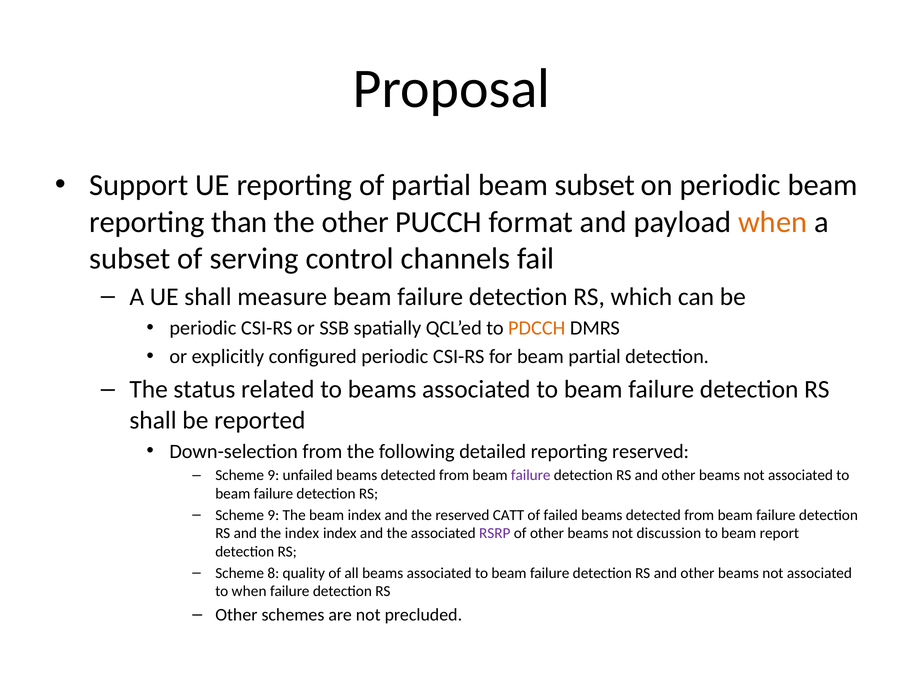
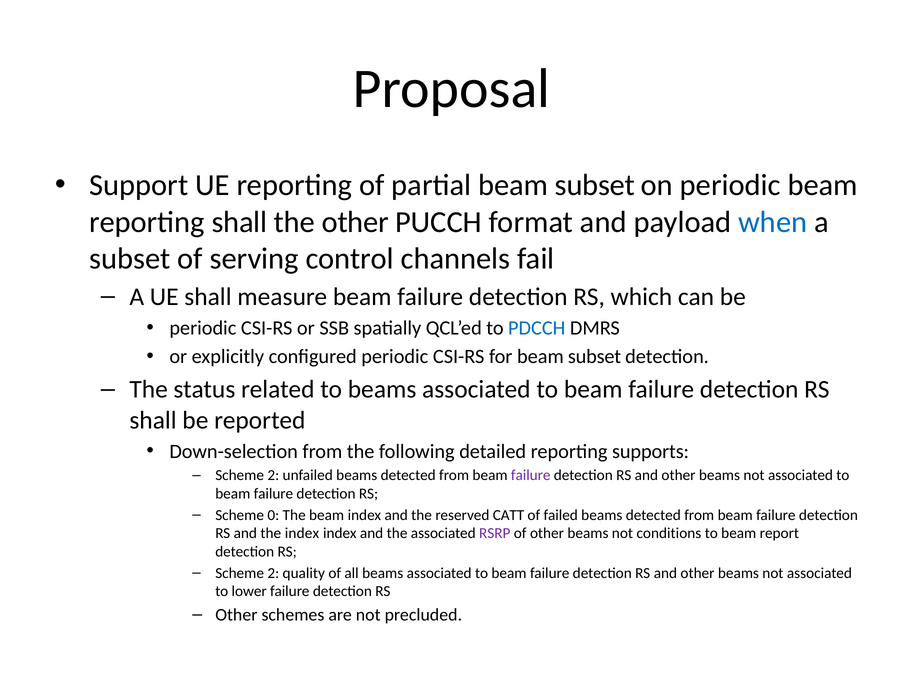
reporting than: than -> shall
when at (773, 222) colour: orange -> blue
PDCCH colour: orange -> blue
for beam partial: partial -> subset
reporting reserved: reserved -> supports
9 at (273, 475): 9 -> 2
9 at (273, 515): 9 -> 0
discussion: discussion -> conditions
8 at (273, 573): 8 -> 2
to when: when -> lower
